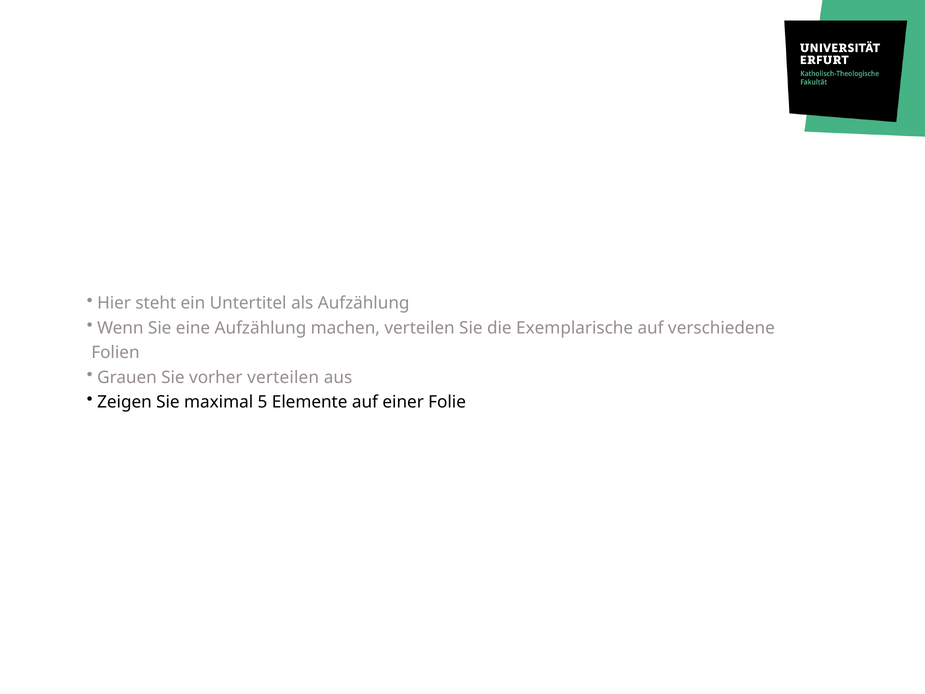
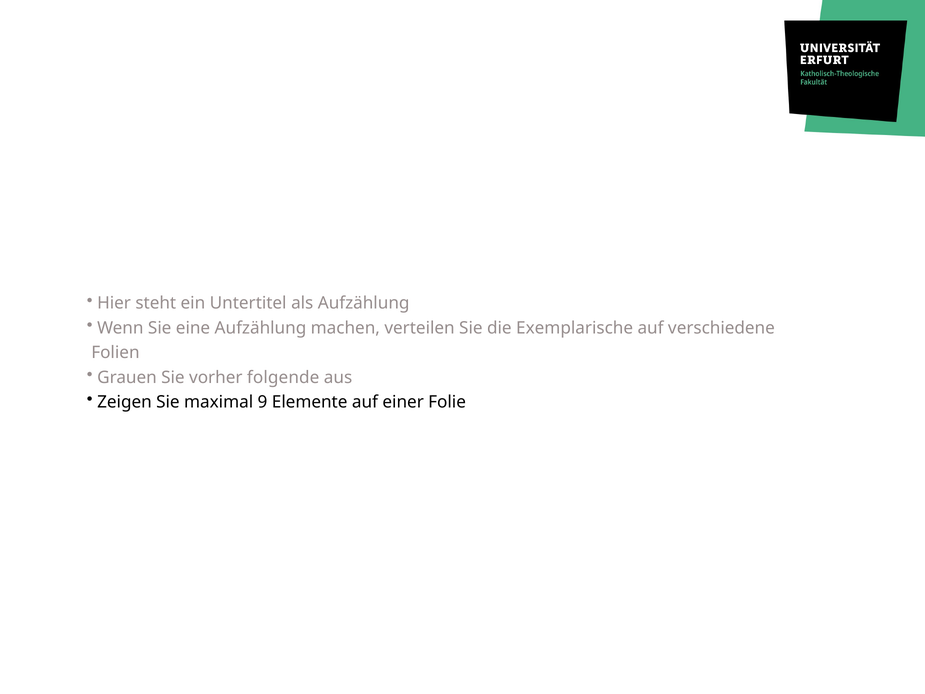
vorher verteilen: verteilen -> folgende
5: 5 -> 9
